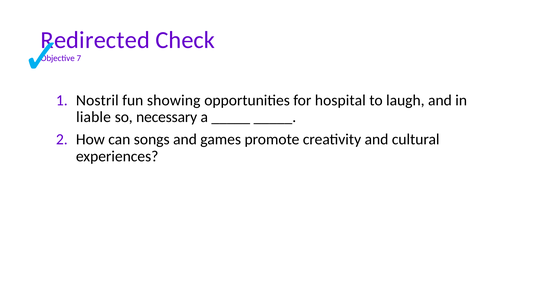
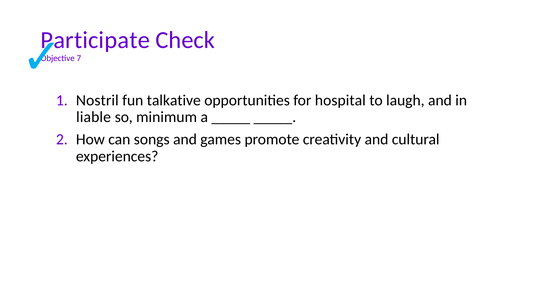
Redirected: Redirected -> Participate
showing: showing -> talkative
necessary: necessary -> minimum
